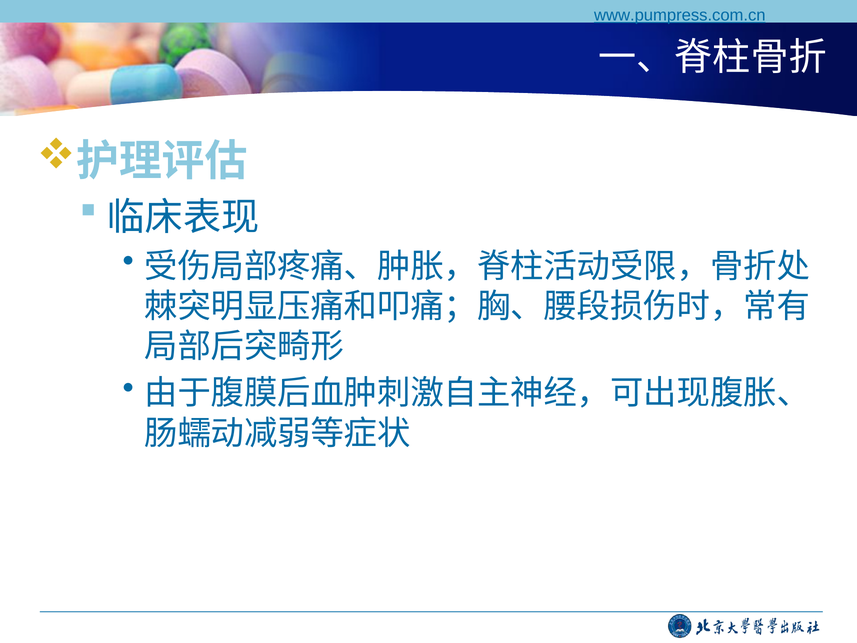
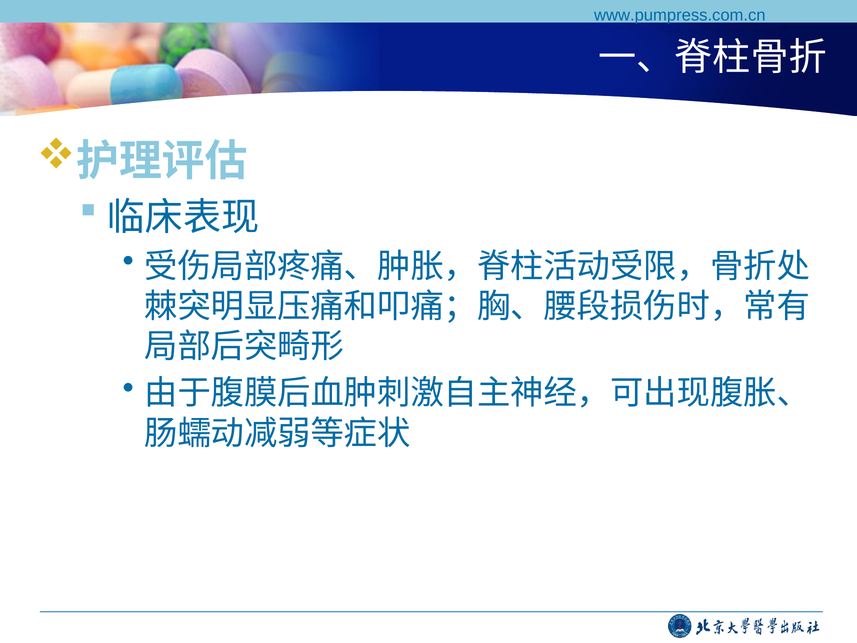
www.pumpress.com.cn underline: present -> none
